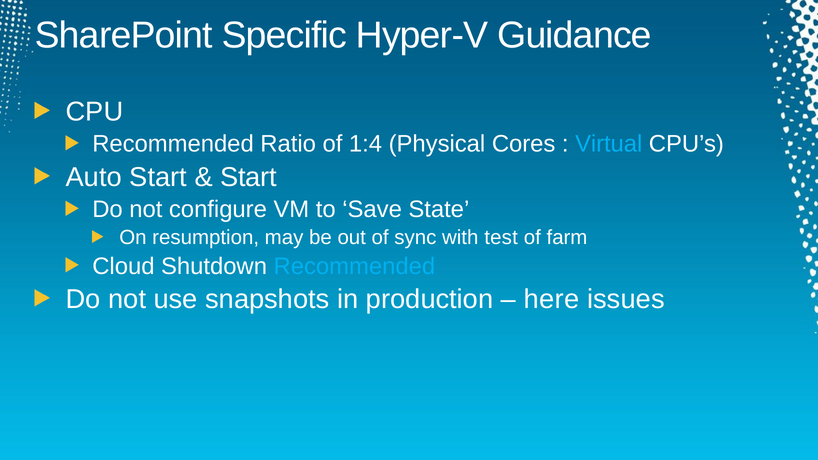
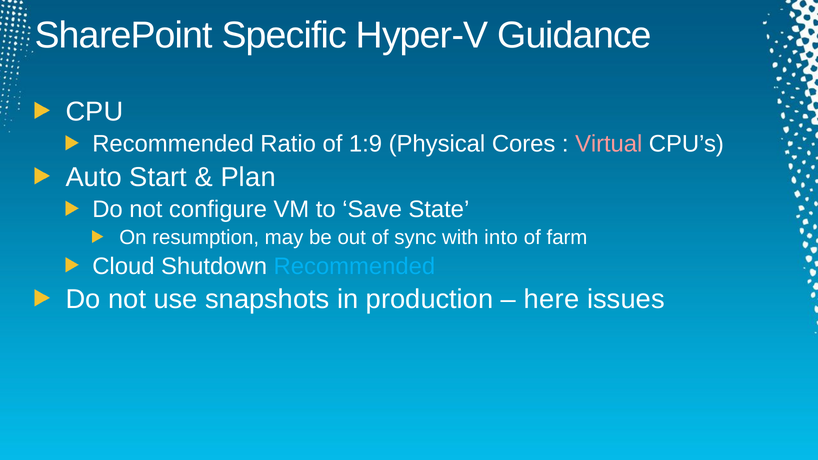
1:4: 1:4 -> 1:9
Virtual colour: light blue -> pink
Start at (249, 177): Start -> Plan
test: test -> into
